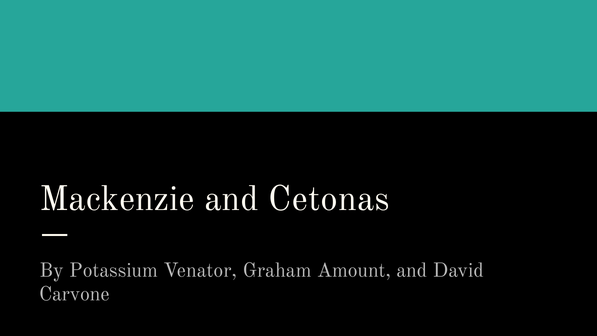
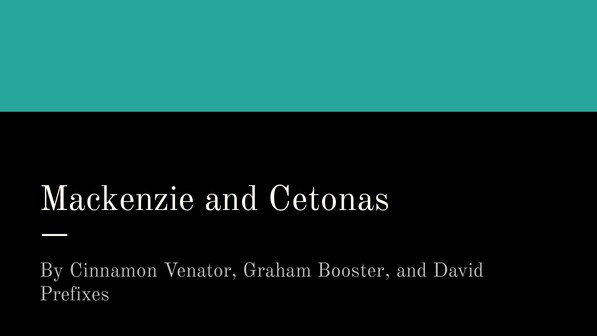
Potassium: Potassium -> Cinnamon
Amount: Amount -> Booster
Carvone: Carvone -> Prefixes
